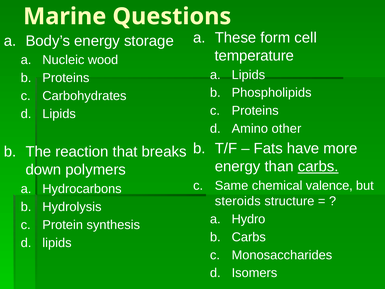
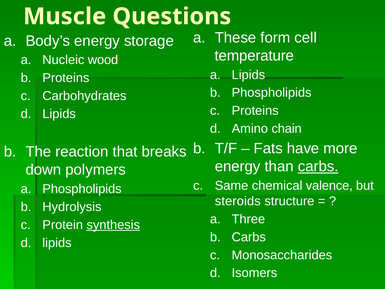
Marine: Marine -> Muscle
other: other -> chain
Hydrocarbons at (82, 189): Hydrocarbons -> Phospholipids
Hydro: Hydro -> Three
synthesis underline: none -> present
